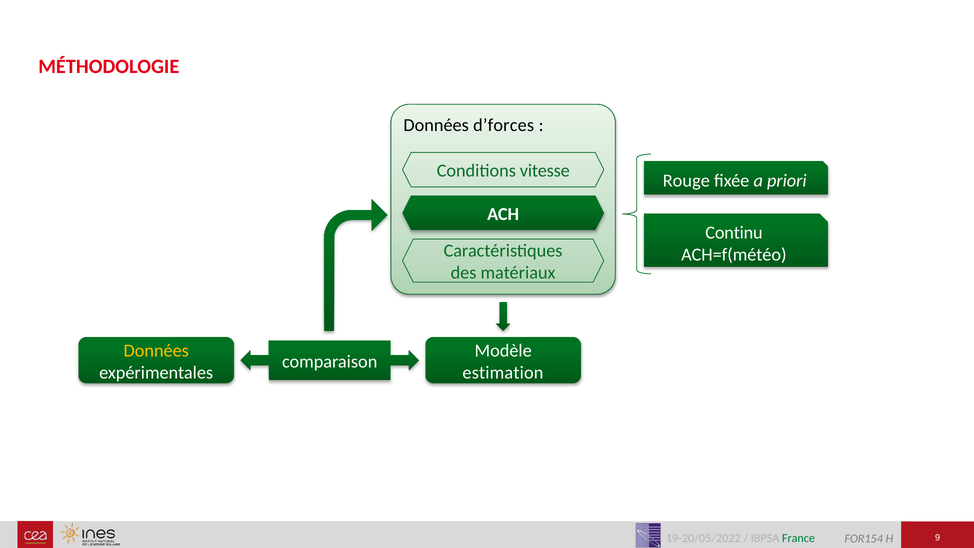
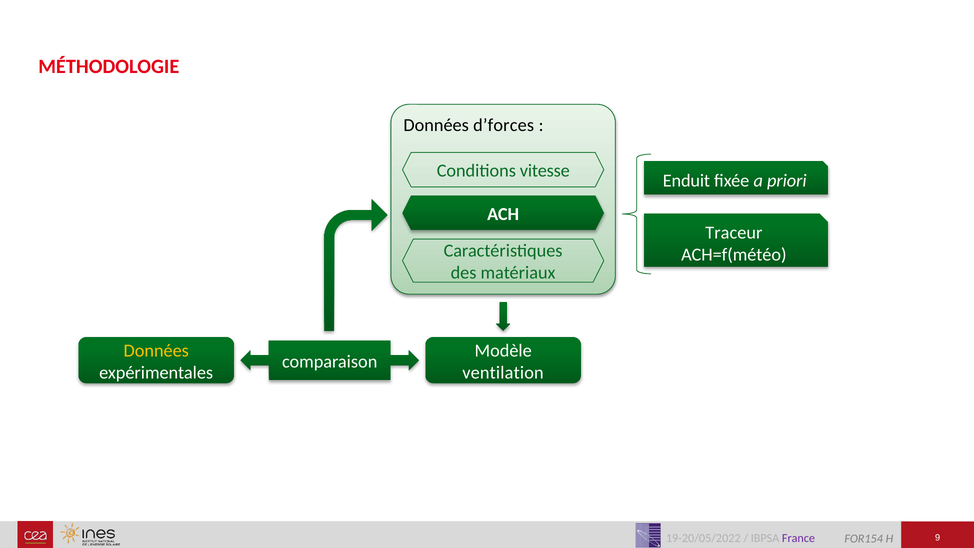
Rouge: Rouge -> Enduit
Continu: Continu -> Traceur
estimation: estimation -> ventilation
France colour: green -> purple
